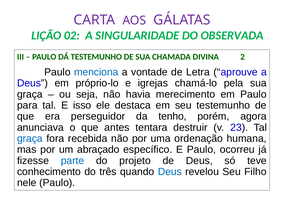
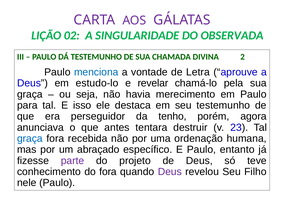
próprio-lo: próprio-lo -> estudo-lo
igrejas: igrejas -> revelar
ocorreu: ocorreu -> entanto
parte colour: blue -> purple
do três: três -> fora
Deus at (170, 172) colour: blue -> purple
